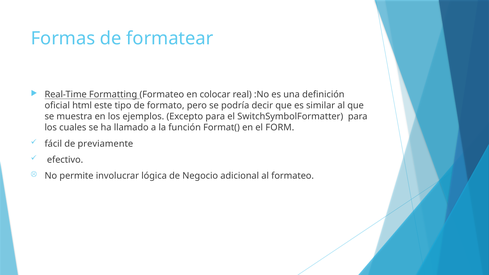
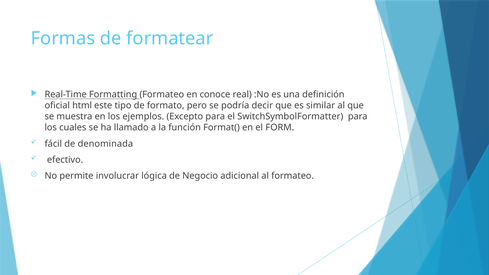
colocar: colocar -> conoce
previamente: previamente -> denominada
